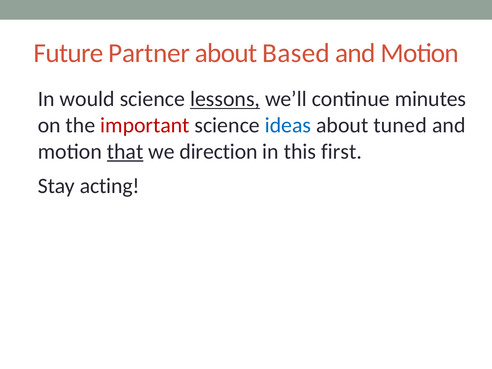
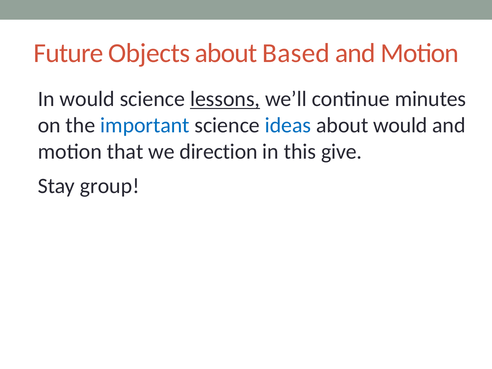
Partner: Partner -> Objects
important colour: red -> blue
about tuned: tuned -> would
that underline: present -> none
first: first -> give
acting: acting -> group
